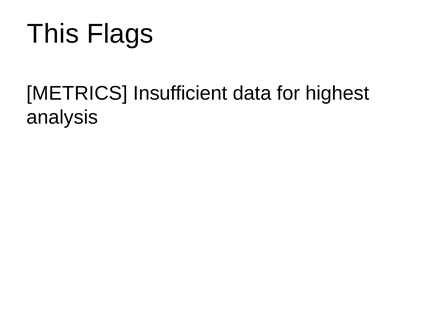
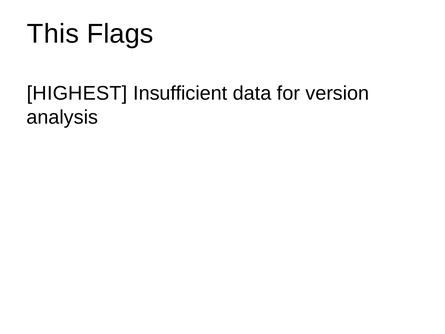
METRICS: METRICS -> HIGHEST
highest: highest -> version
